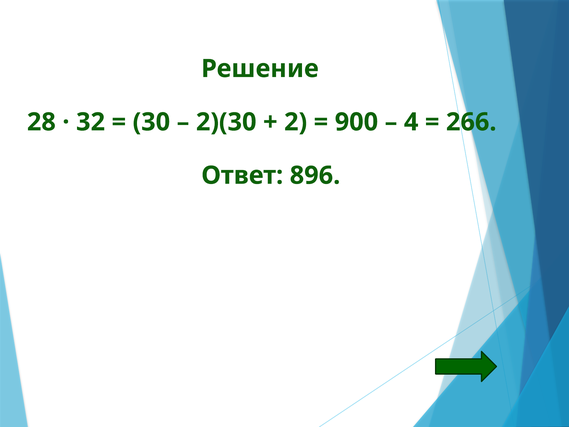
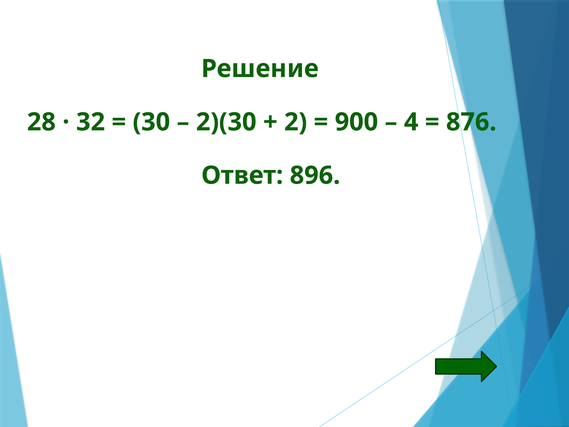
266: 266 -> 876
